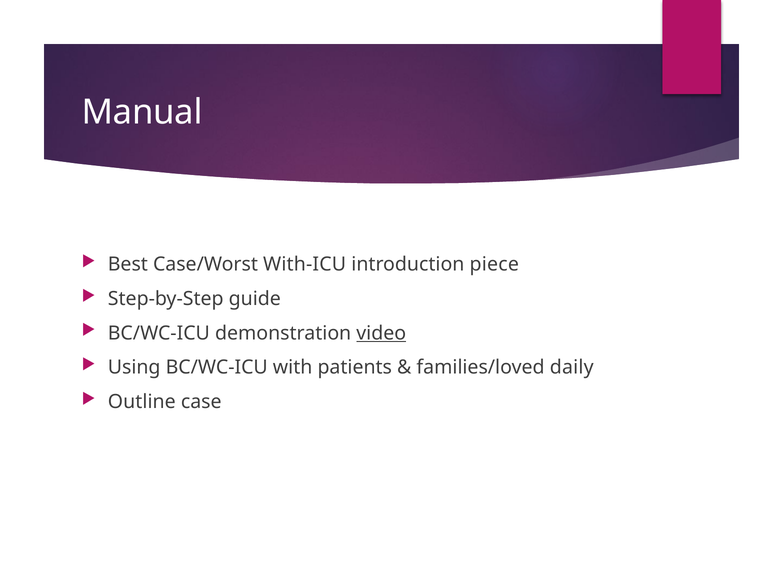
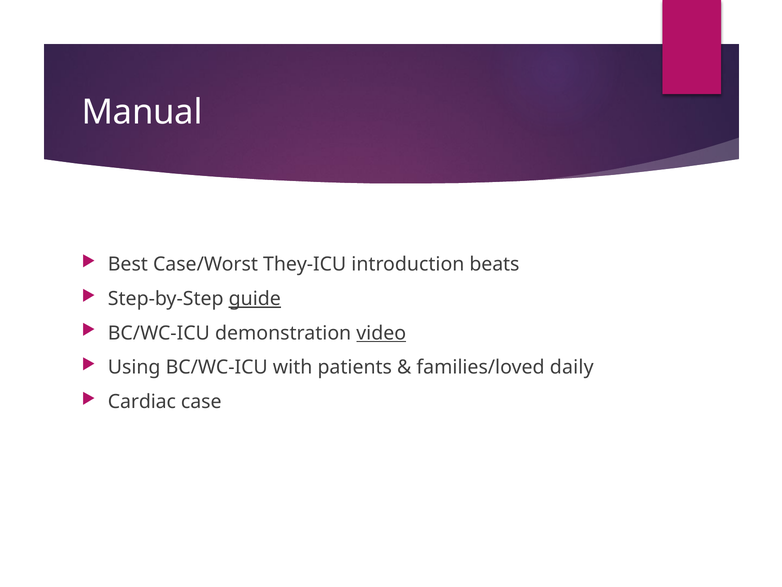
With-ICU: With-ICU -> They-ICU
piece: piece -> beats
guide underline: none -> present
Outline: Outline -> Cardiac
